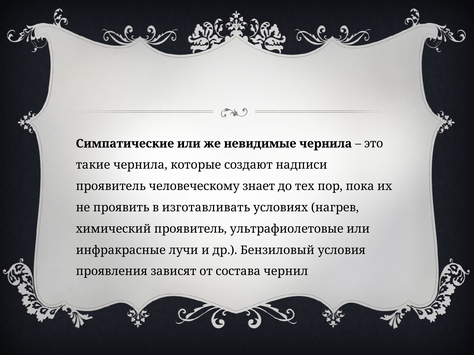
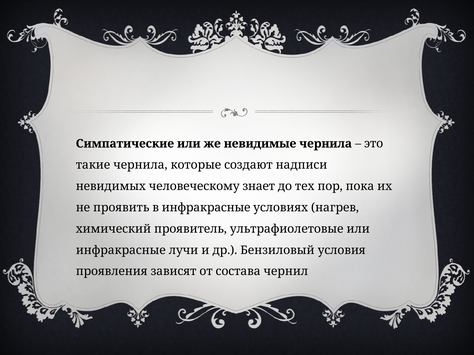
проявитель at (111, 186): проявитель -> невидимых
в изготавливать: изготавливать -> инфракрасные
